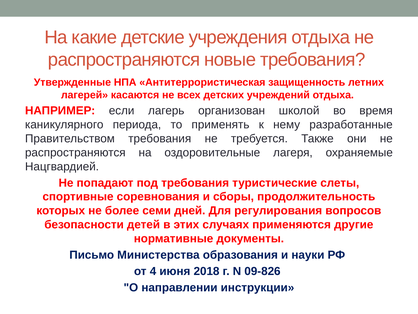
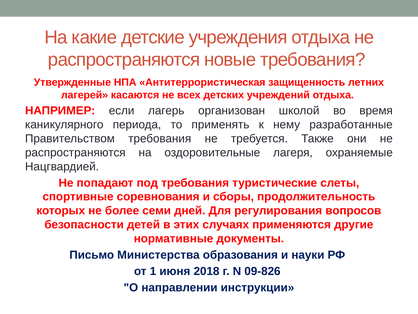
4: 4 -> 1
